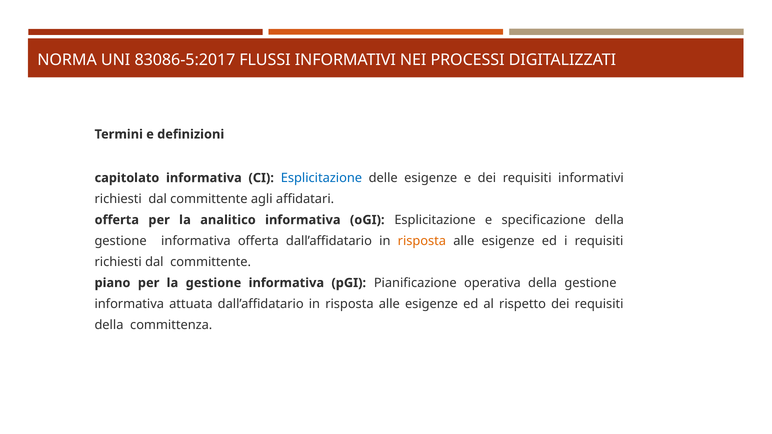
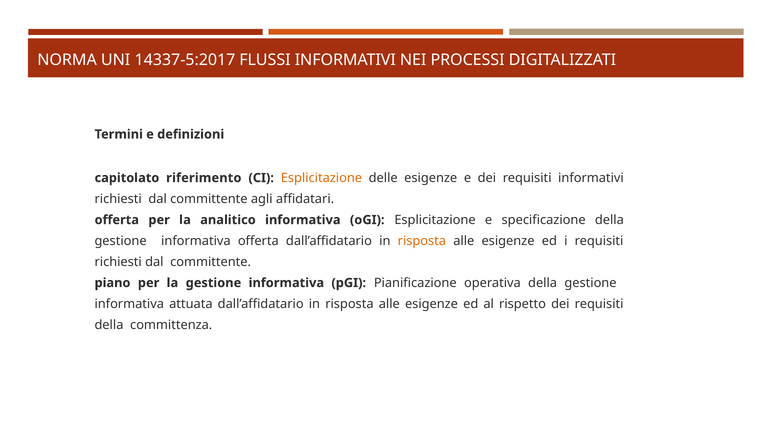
83086-5:2017: 83086-5:2017 -> 14337-5:2017
capitolato informativa: informativa -> riferimento
Esplicitazione at (321, 178) colour: blue -> orange
